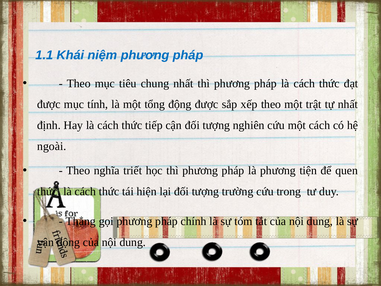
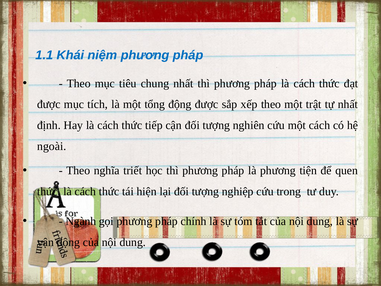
tính: tính -> tích
trường: trường -> nghiệp
Thẳng: Thẳng -> Ngành
